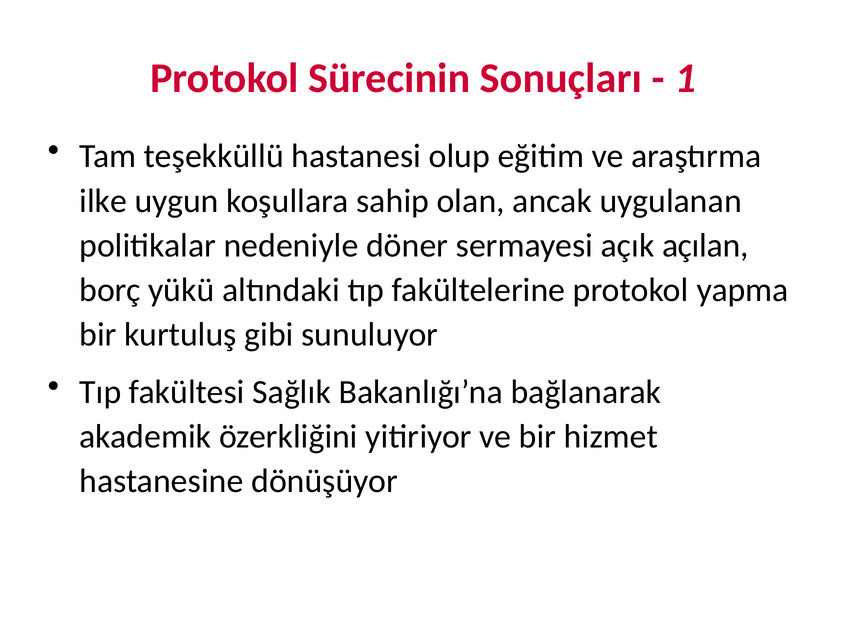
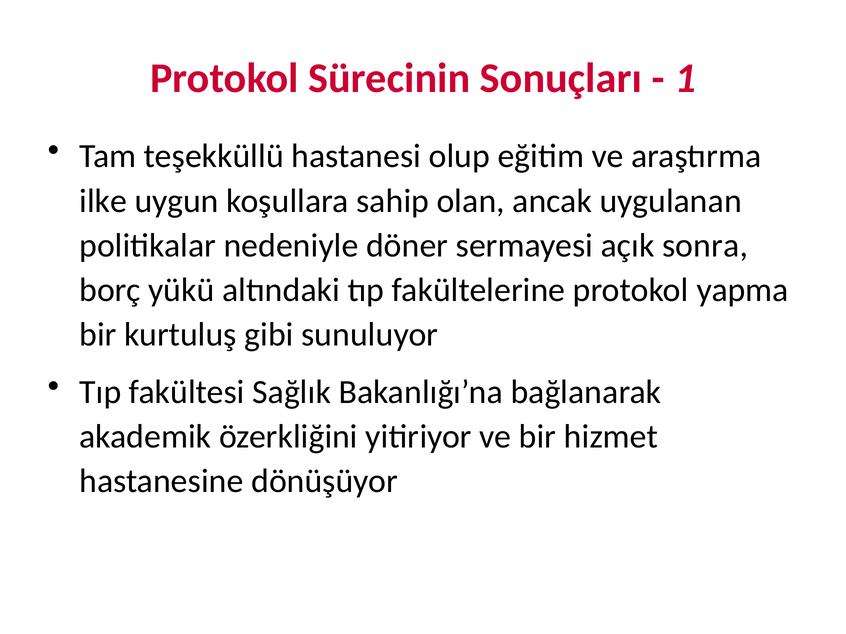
açılan: açılan -> sonra
